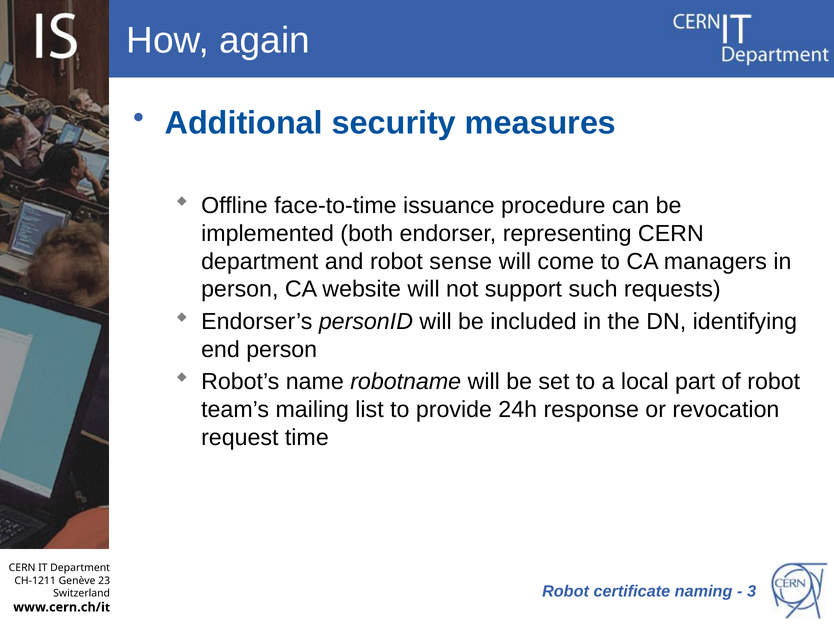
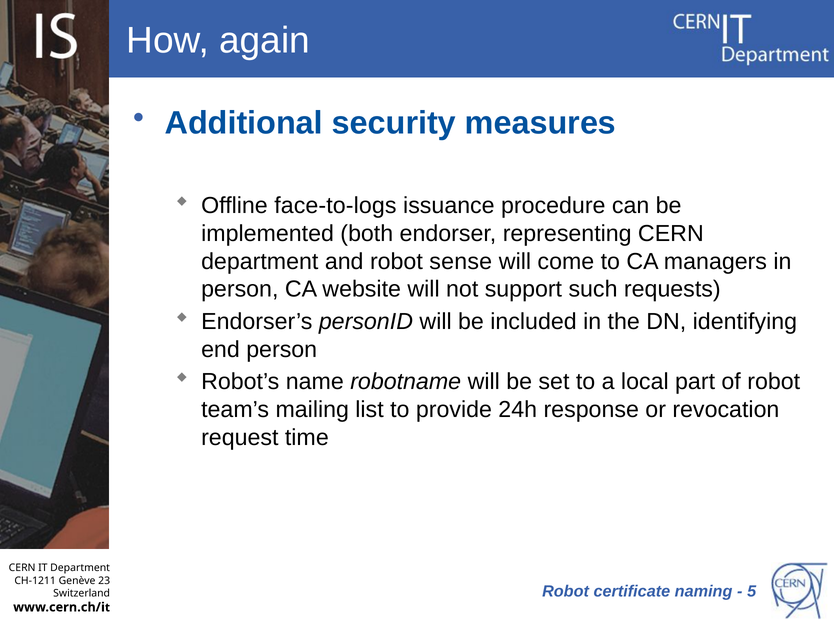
face-to-time: face-to-time -> face-to-logs
3: 3 -> 5
